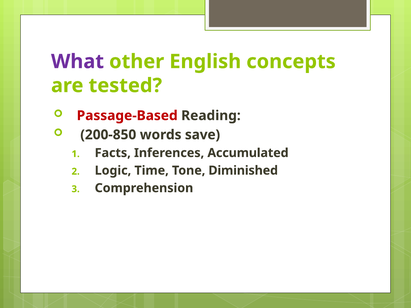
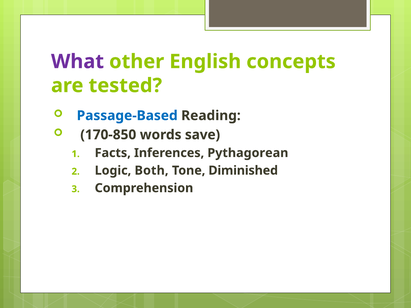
Passage-Based colour: red -> blue
200-850: 200-850 -> 170-850
Accumulated: Accumulated -> Pythagorean
Time: Time -> Both
